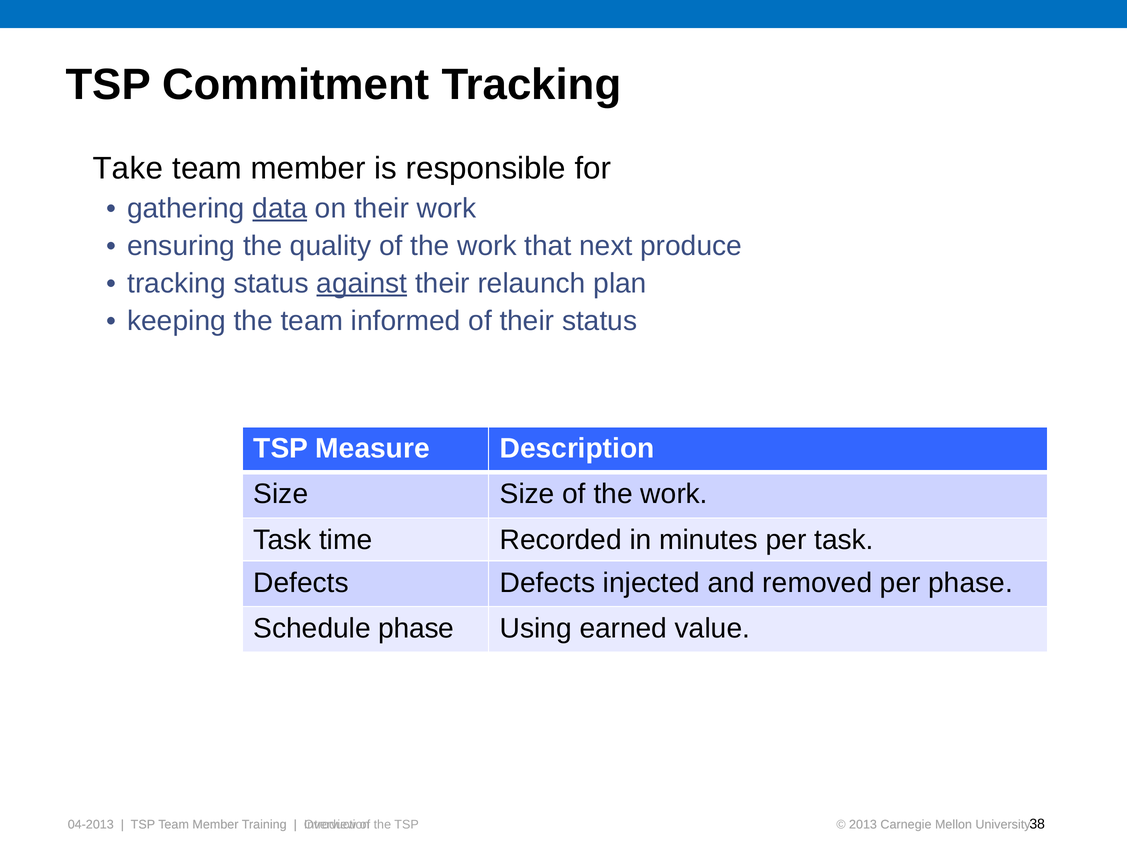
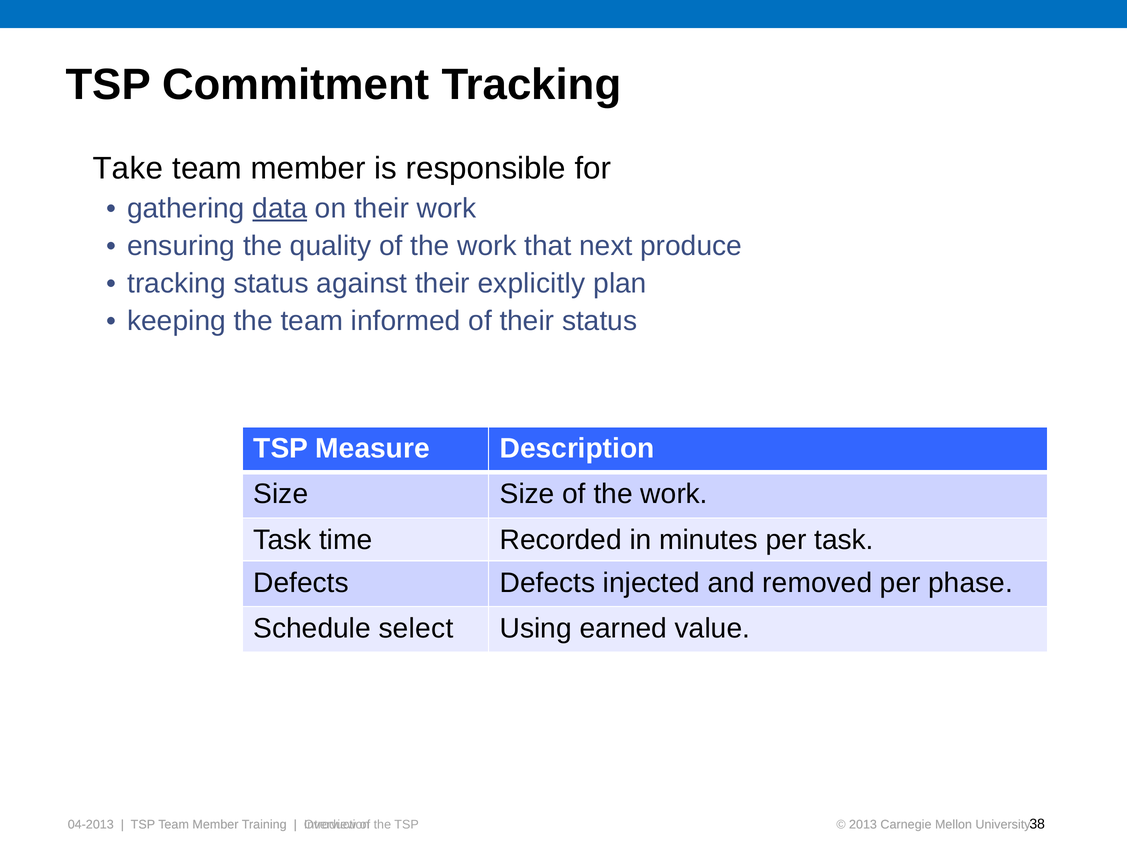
against underline: present -> none
relaunch: relaunch -> explicitly
Schedule phase: phase -> select
